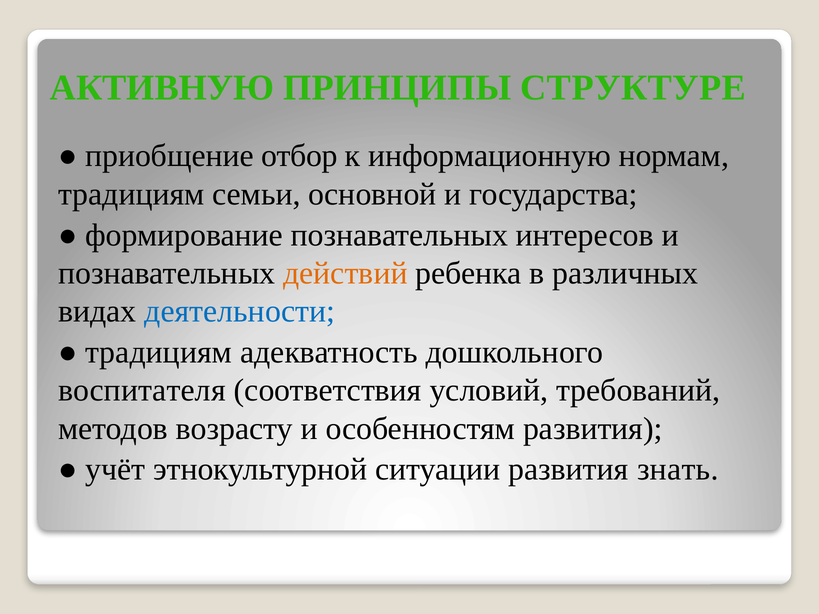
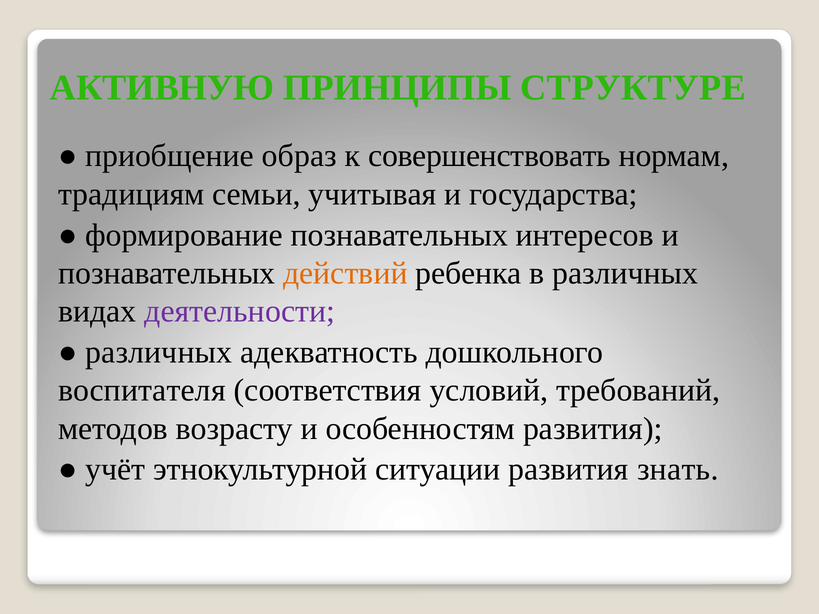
отбор: отбор -> образ
информационную: информационную -> совершенствовать
основной: основной -> учитывая
деятельности colour: blue -> purple
традициям at (159, 352): традициям -> различных
